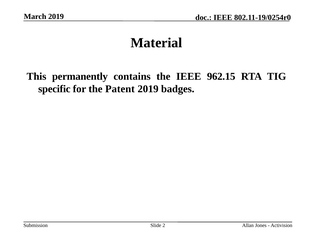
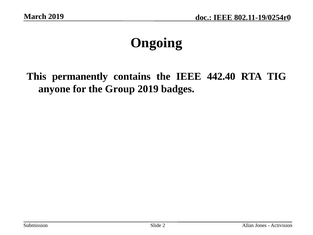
Material: Material -> Ongoing
962.15: 962.15 -> 442.40
specific: specific -> anyone
Patent: Patent -> Group
